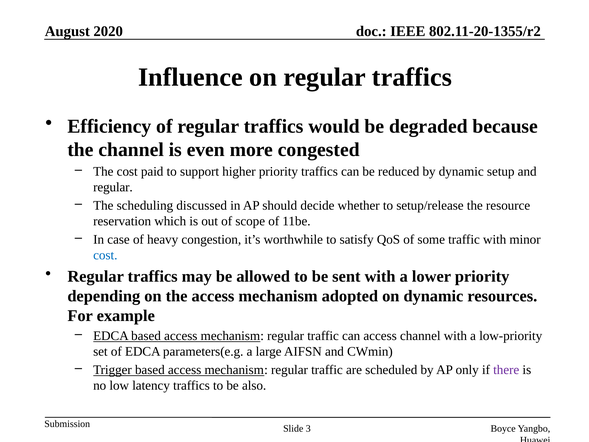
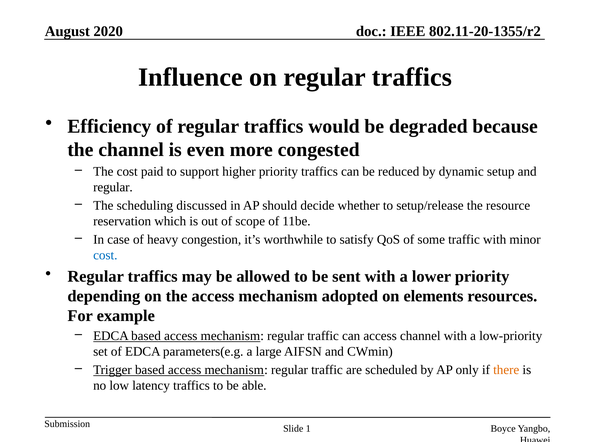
on dynamic: dynamic -> elements
there colour: purple -> orange
also: also -> able
3: 3 -> 1
